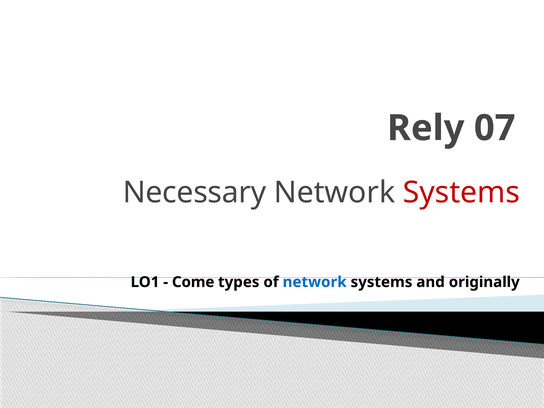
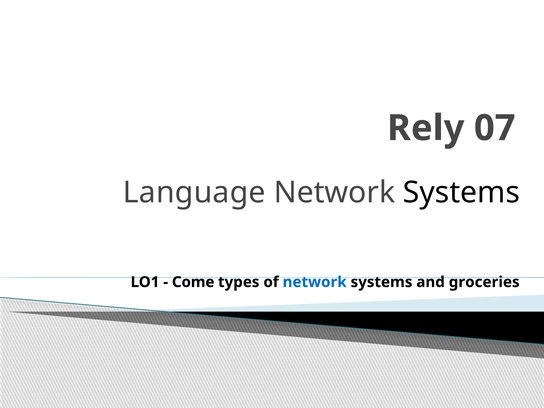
Necessary: Necessary -> Language
Systems at (462, 193) colour: red -> black
originally: originally -> groceries
